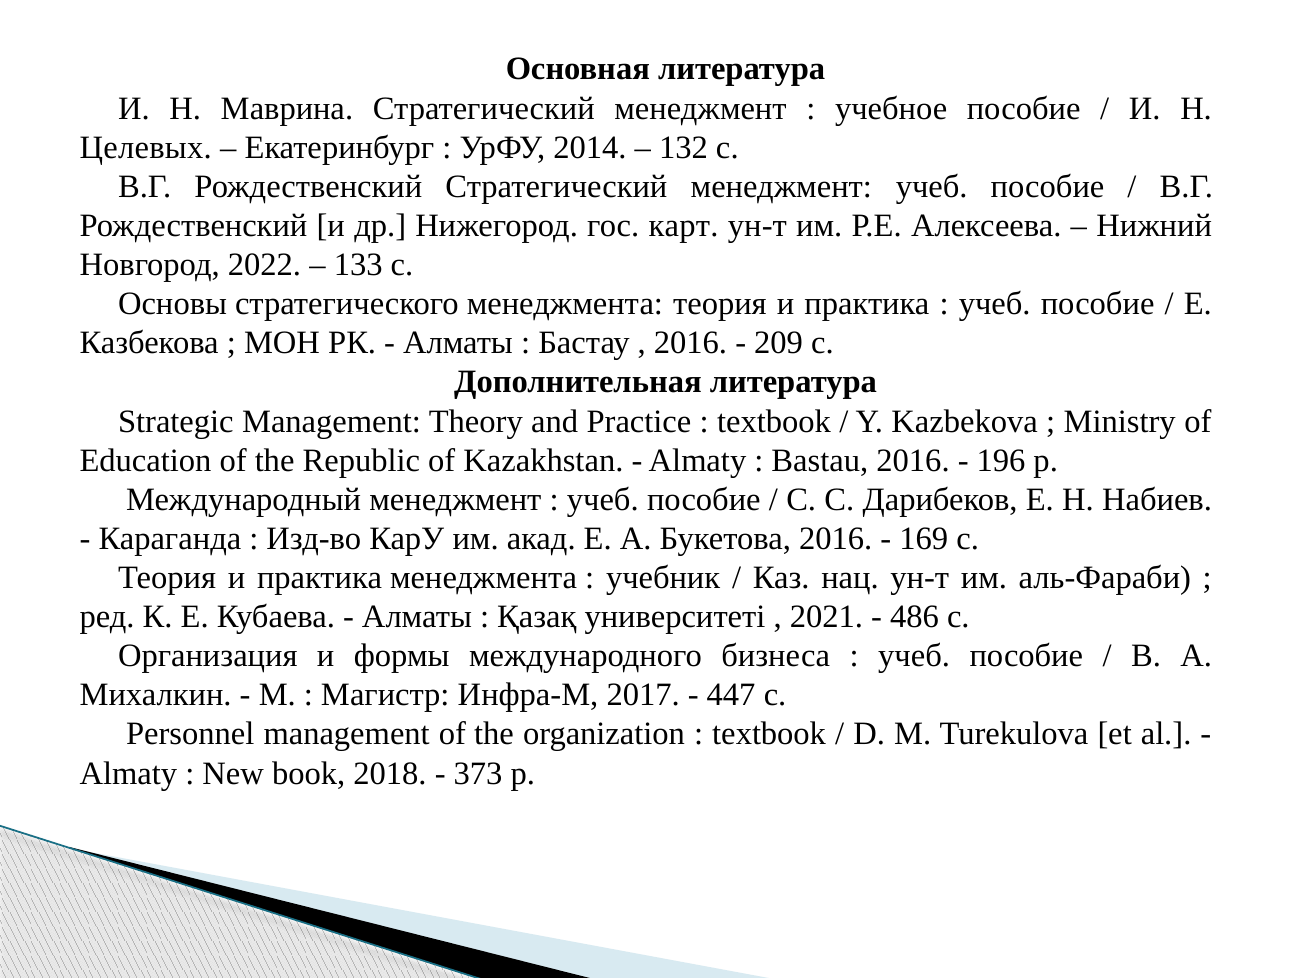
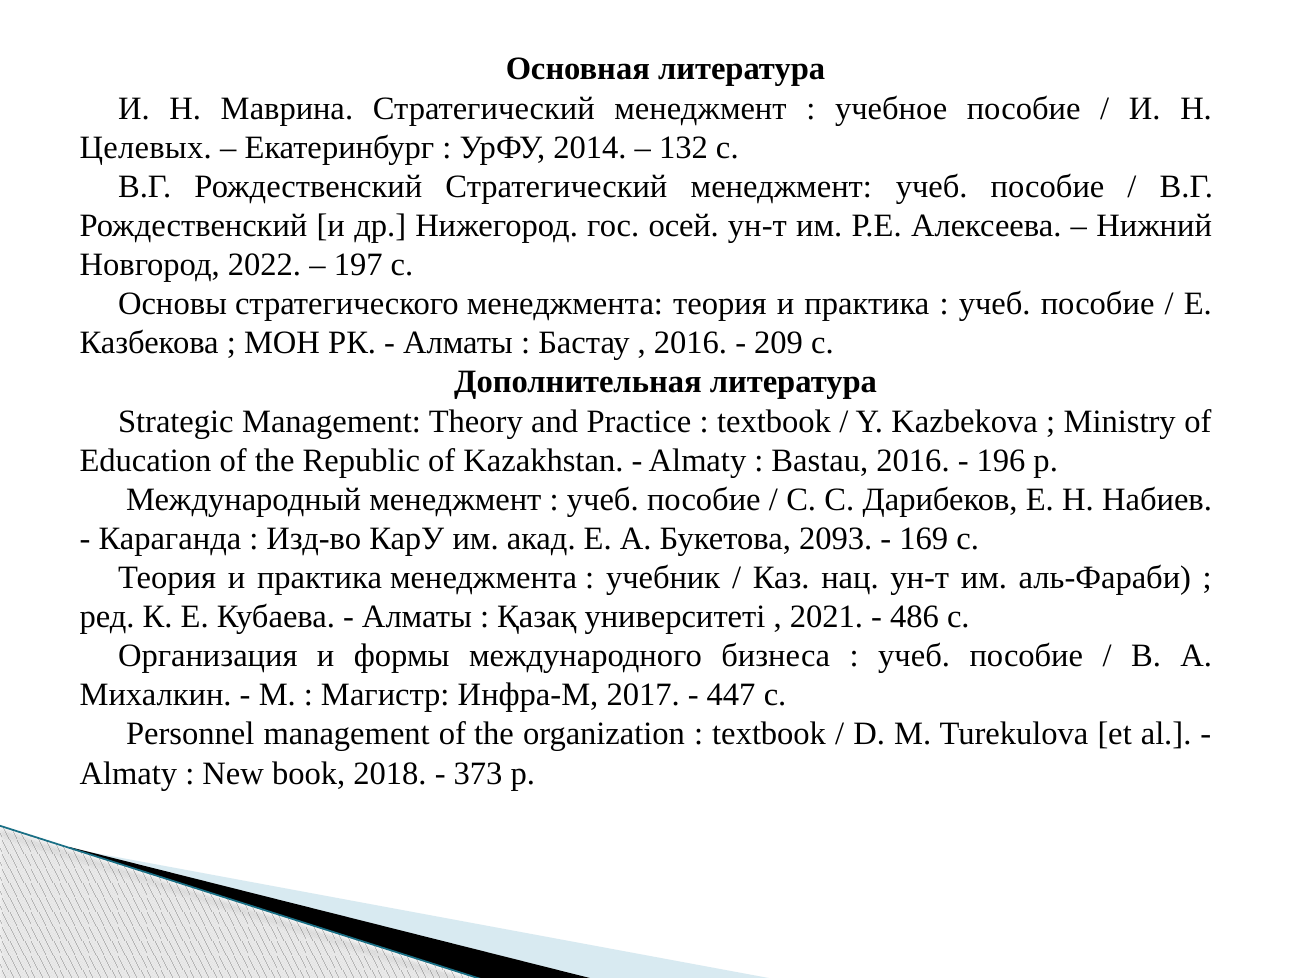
карт: карт -> осей
133: 133 -> 197
Букетова 2016: 2016 -> 2093
